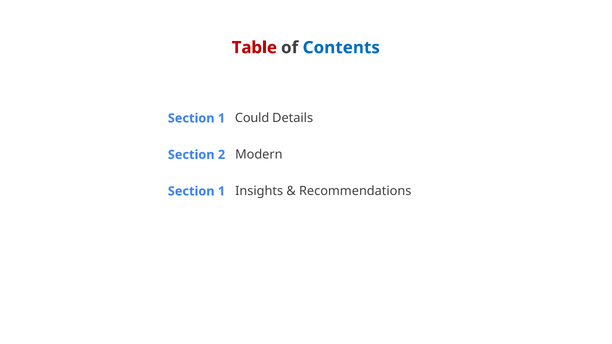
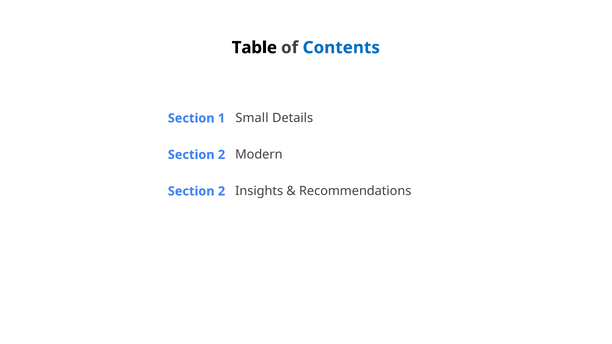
Table colour: red -> black
Could: Could -> Small
1 at (222, 191): 1 -> 2
